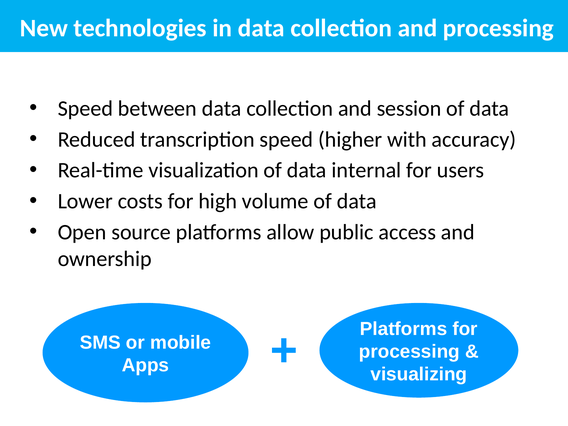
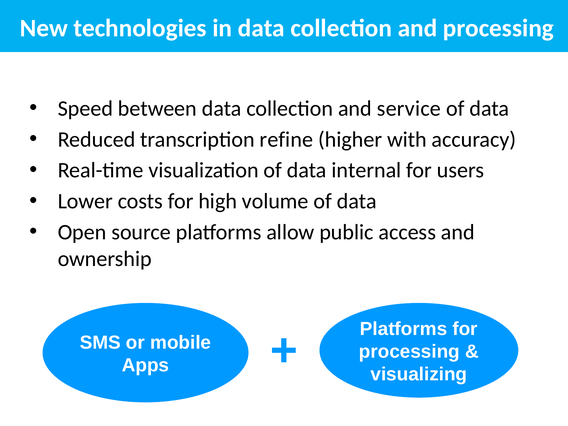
session: session -> service
transcription speed: speed -> refine
